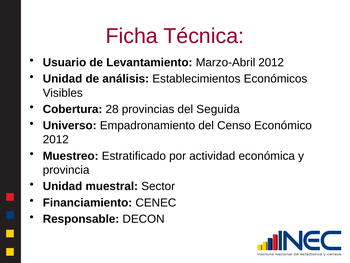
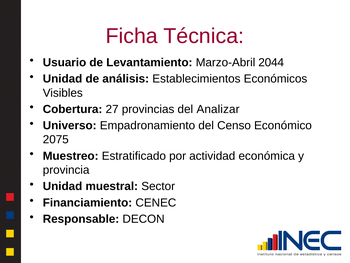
Marzo-Abril 2012: 2012 -> 2044
28: 28 -> 27
Seguida: Seguida -> Analizar
2012 at (56, 139): 2012 -> 2075
